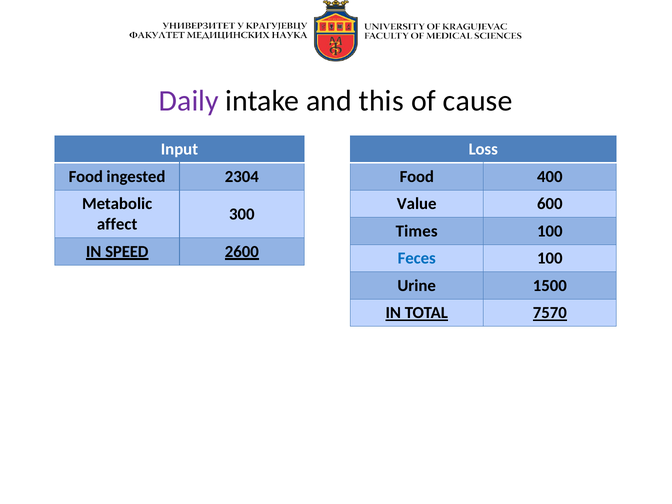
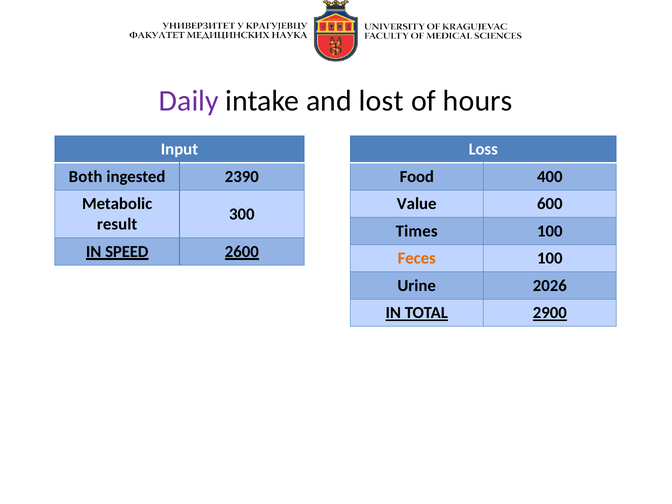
this: this -> lost
cause: cause -> hours
Food at (86, 177): Food -> Both
2304: 2304 -> 2390
affect: affect -> result
Feces colour: blue -> orange
1500: 1500 -> 2026
7570: 7570 -> 2900
